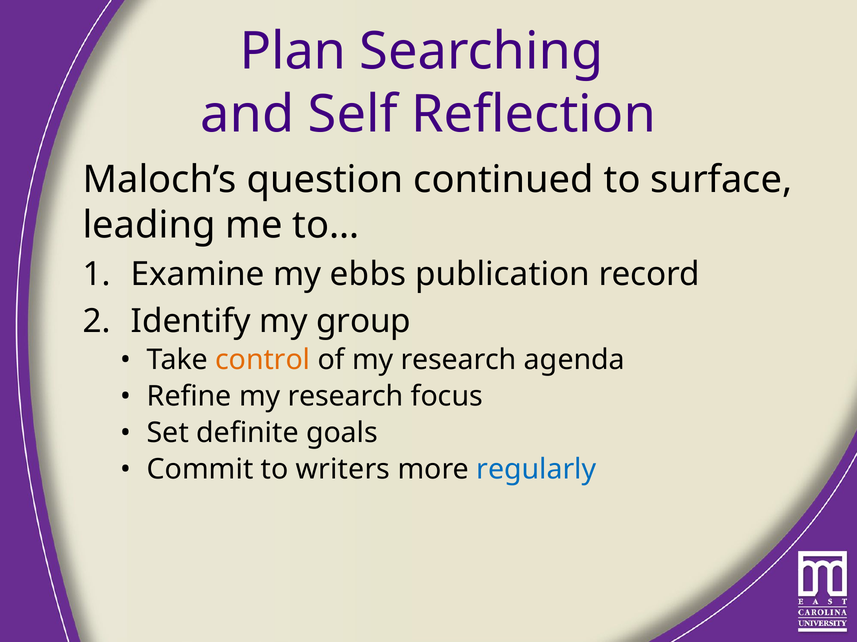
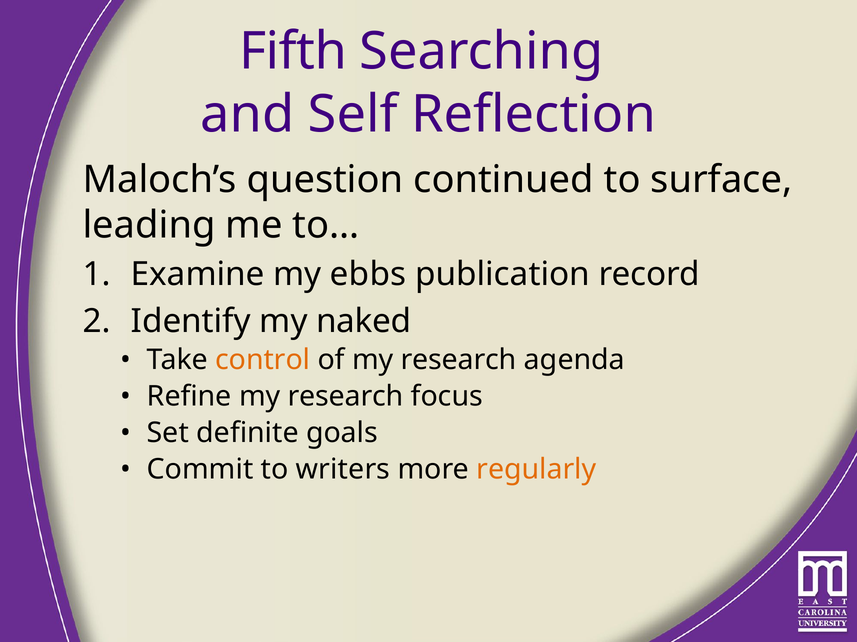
Plan: Plan -> Fifth
group: group -> naked
regularly colour: blue -> orange
